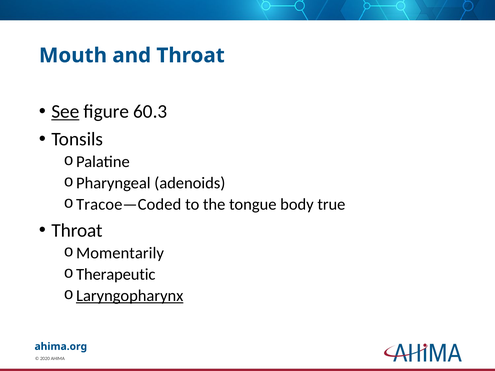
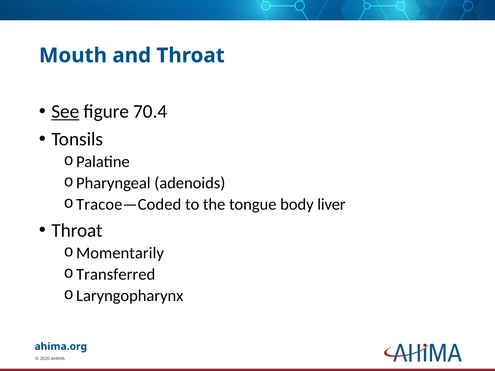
60.3: 60.3 -> 70.4
true: true -> liver
Therapeutic: Therapeutic -> Transferred
Laryngopharynx underline: present -> none
